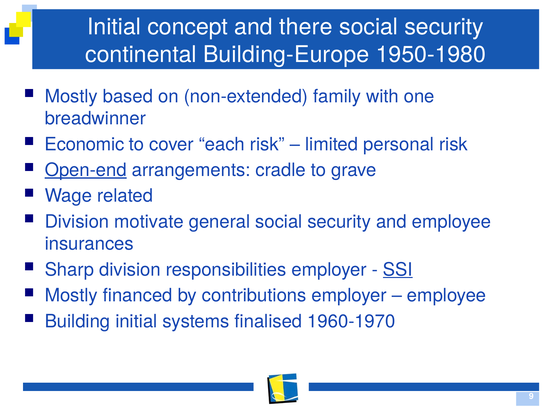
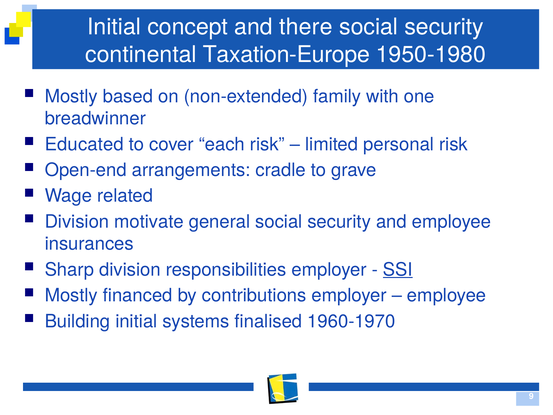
Building-Europe: Building-Europe -> Taxation-Europe
Economic: Economic -> Educated
Open-end underline: present -> none
